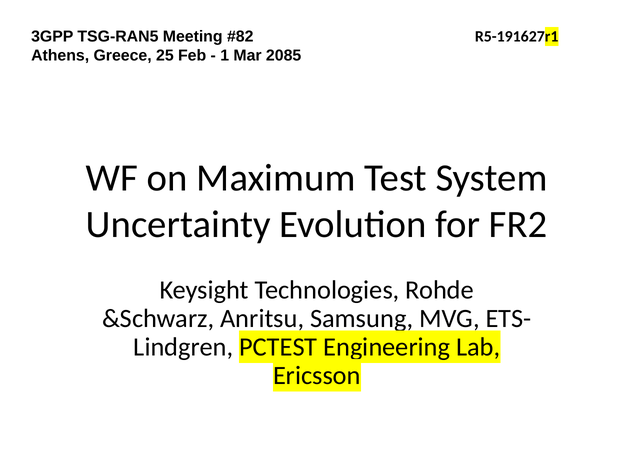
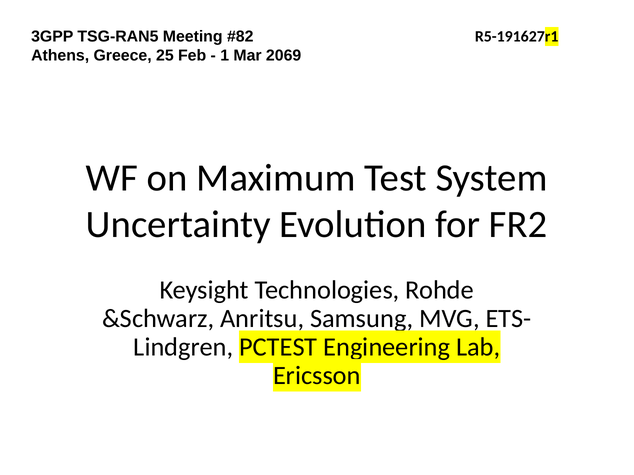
2085: 2085 -> 2069
